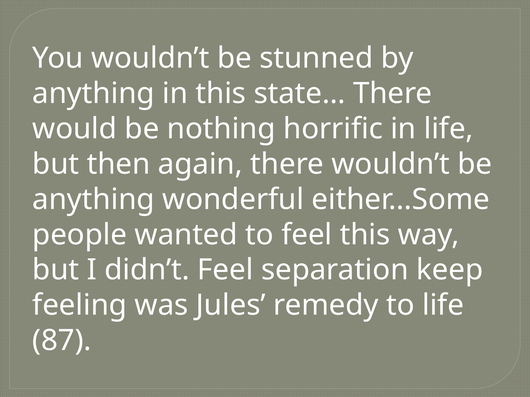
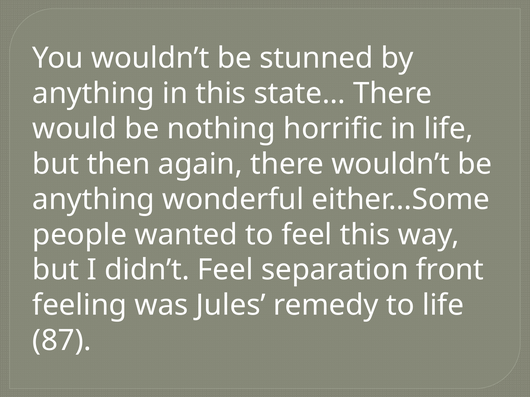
keep: keep -> front
